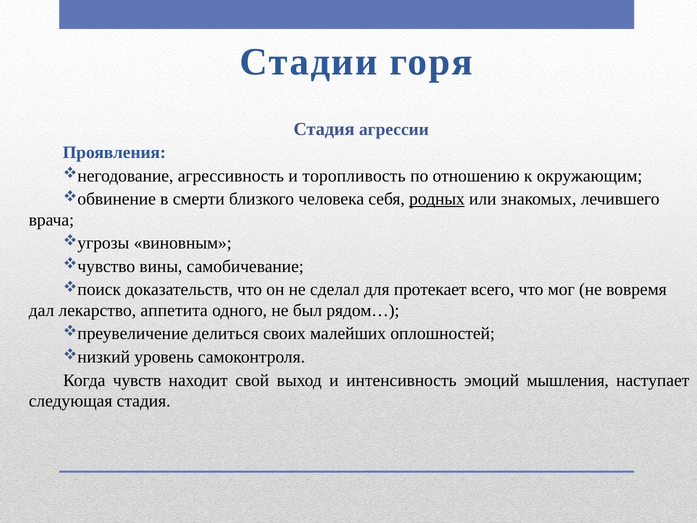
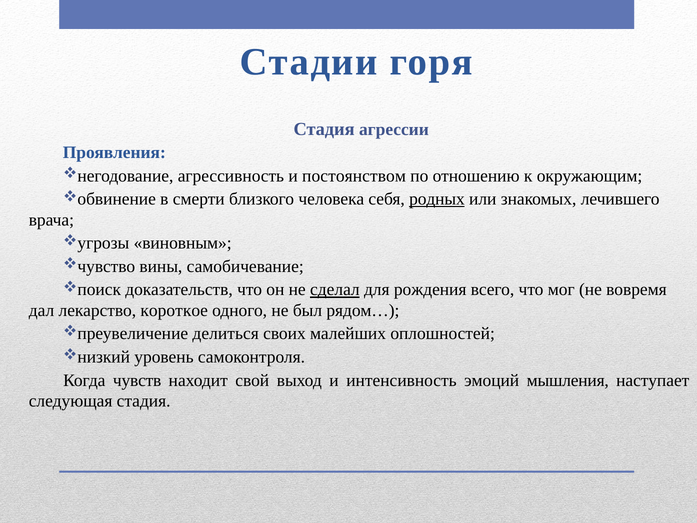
торопливость: торопливость -> постоянством
сделал underline: none -> present
протекает: протекает -> рождения
аппетита: аппетита -> короткое
